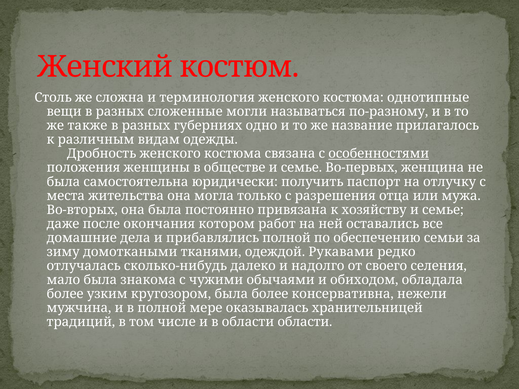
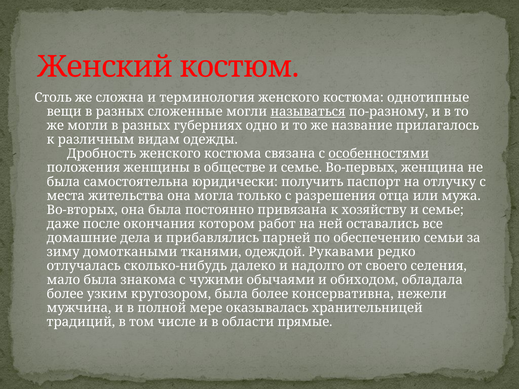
называться underline: none -> present
же также: также -> могли
прибавлялись полной: полной -> парней
области области: области -> прямые
